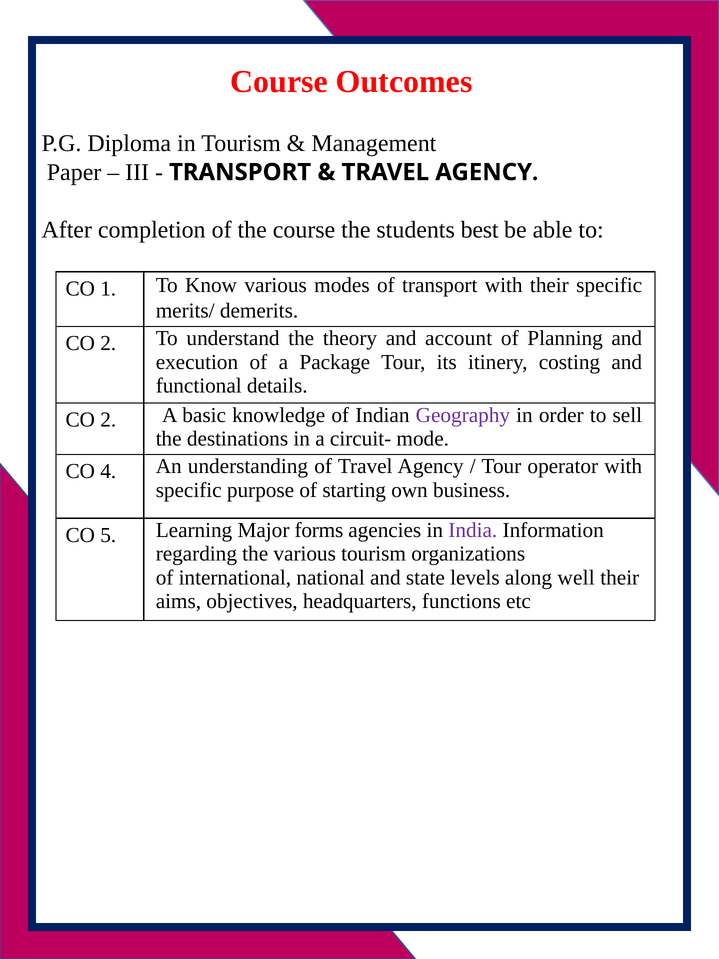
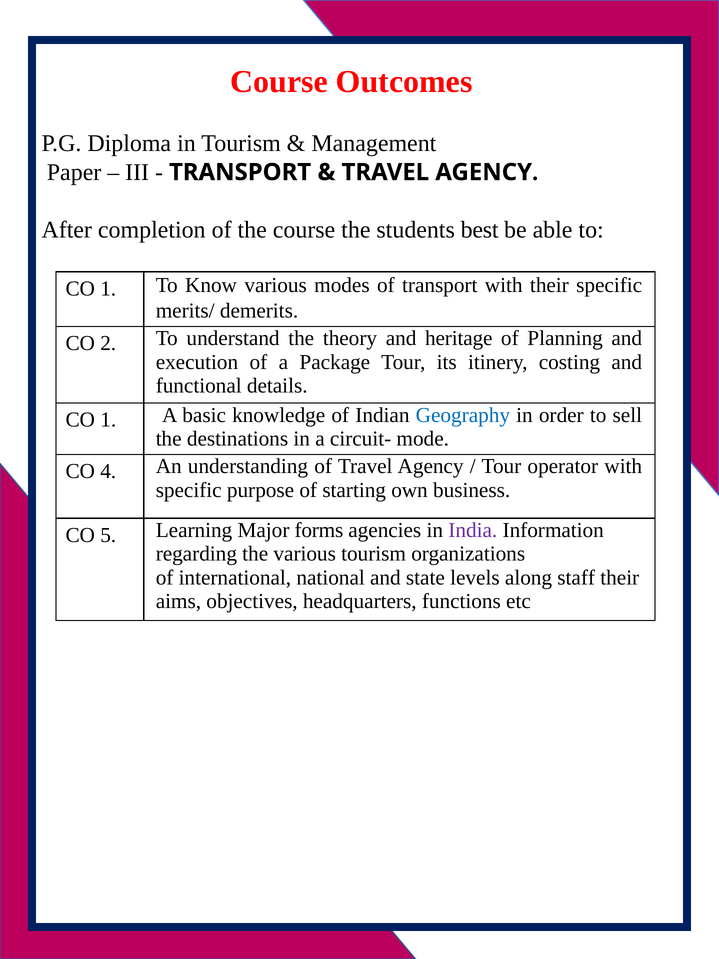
account: account -> heritage
2 at (108, 420): 2 -> 1
Geography colour: purple -> blue
well: well -> staff
